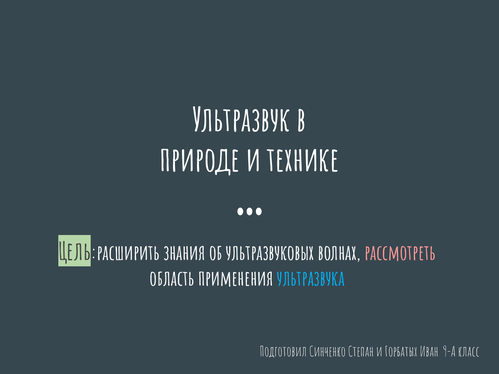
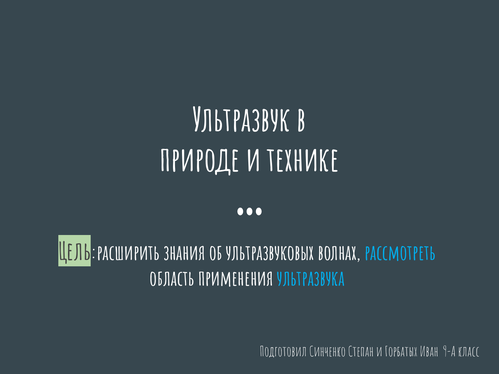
рассмотреть colour: pink -> light blue
